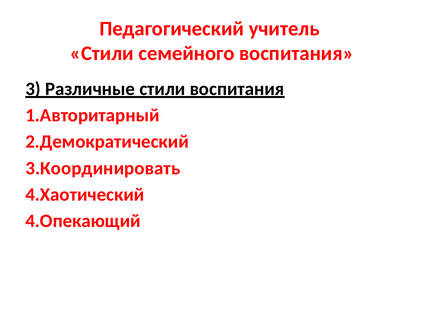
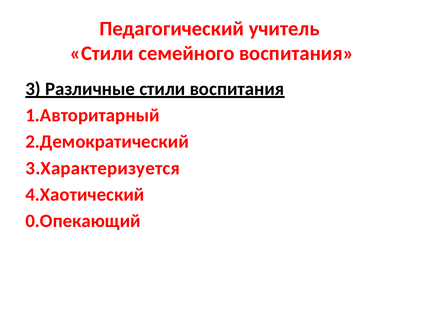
3.Координировать: 3.Координировать -> 3.Характеризуется
4.Опекающий: 4.Опекающий -> 0.Опекающий
